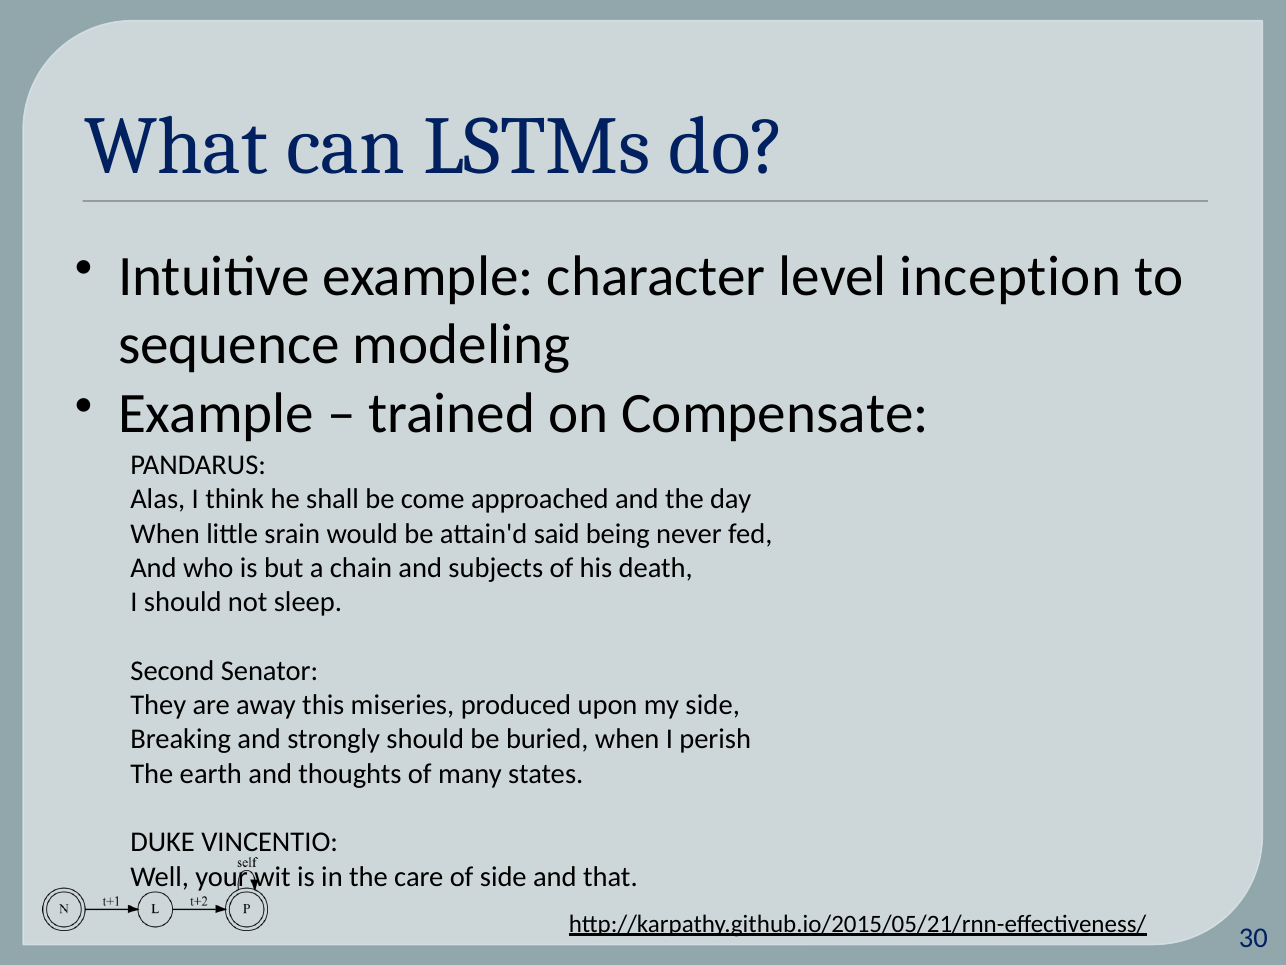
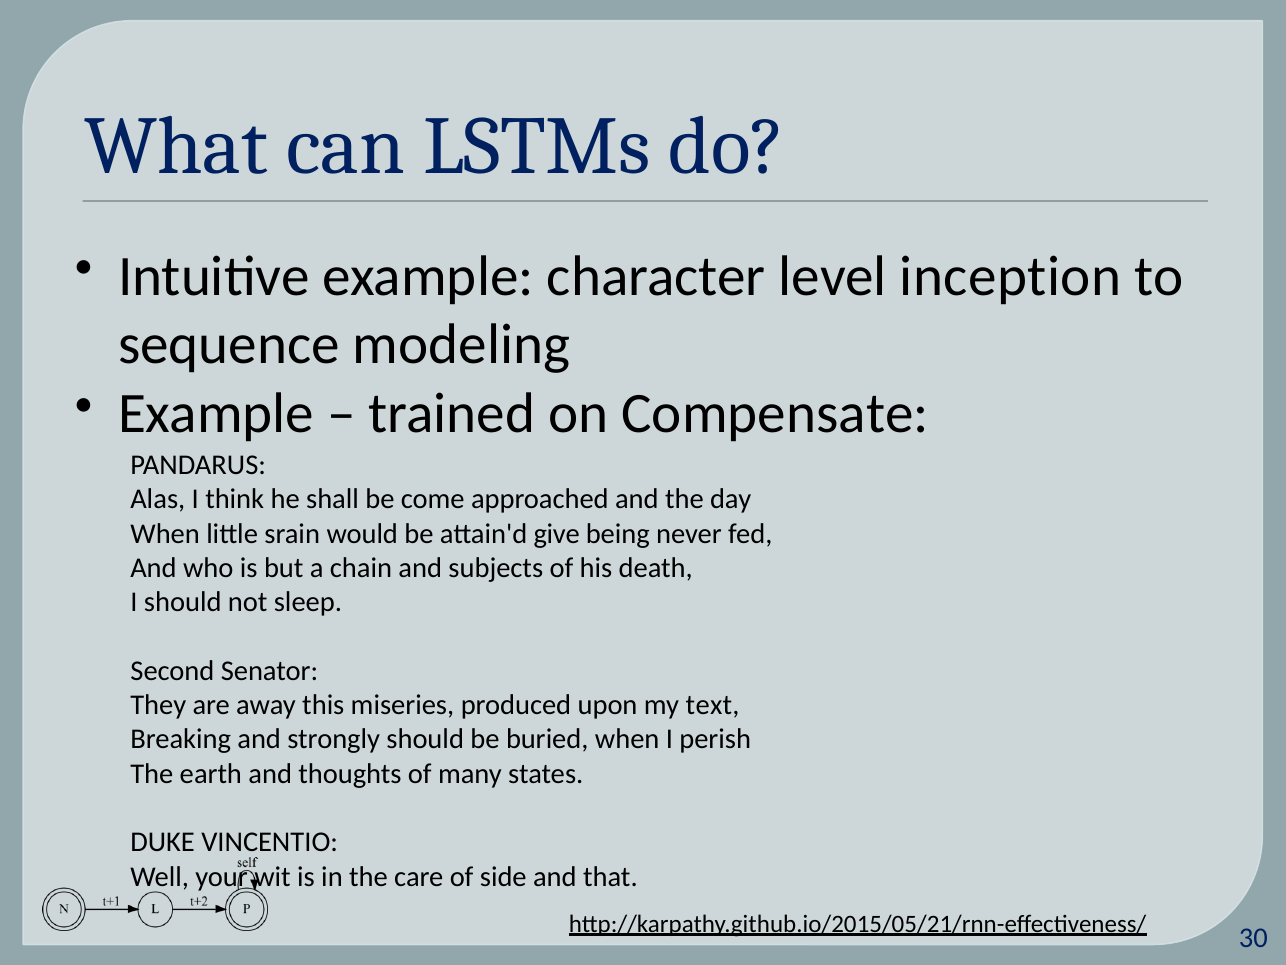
said: said -> give
my side: side -> text
